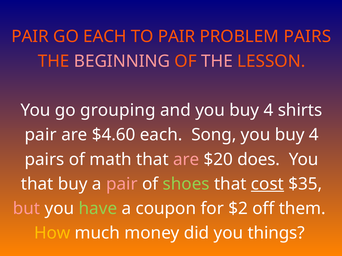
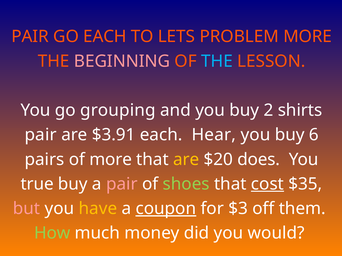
TO PAIR: PAIR -> LETS
PROBLEM PAIRS: PAIRS -> MORE
THE at (217, 61) colour: pink -> light blue
and you buy 4: 4 -> 2
$4.60: $4.60 -> $3.91
Song: Song -> Hear
4 at (314, 135): 4 -> 6
of math: math -> more
are at (186, 160) colour: pink -> yellow
that at (37, 184): that -> true
have colour: light green -> yellow
coupon underline: none -> present
$2: $2 -> $3
How colour: yellow -> light green
things: things -> would
